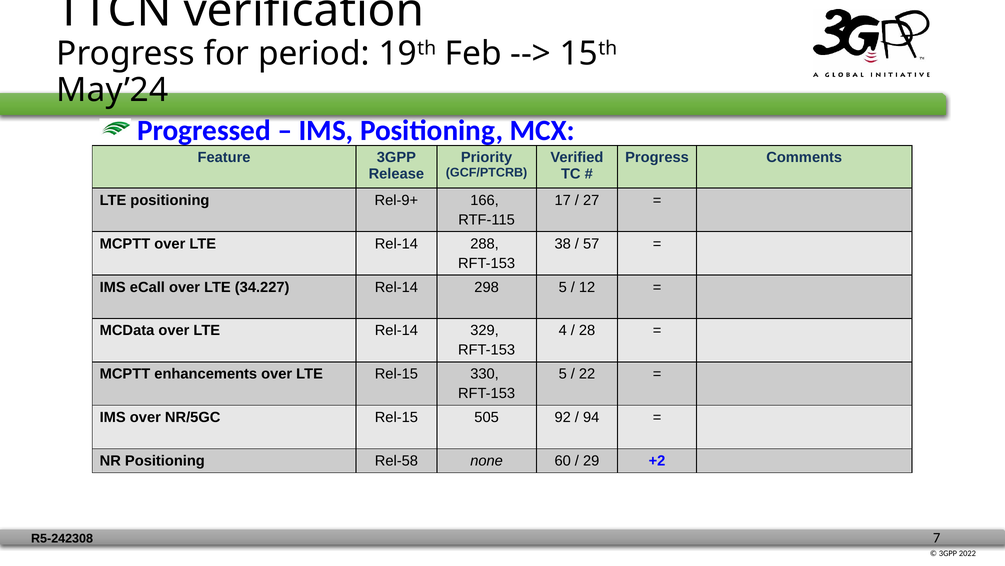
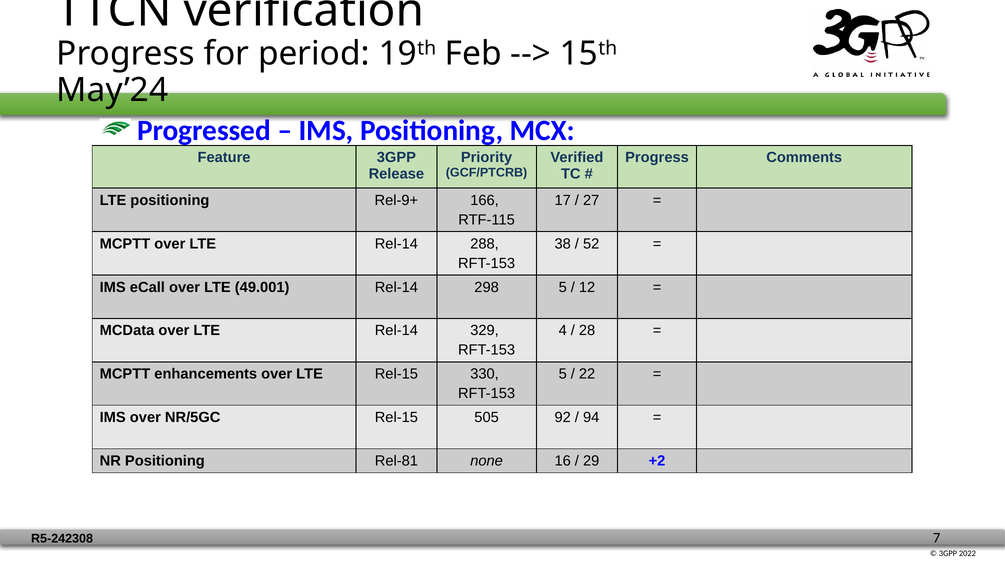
57: 57 -> 52
34.227: 34.227 -> 49.001
Rel-58: Rel-58 -> Rel-81
60: 60 -> 16
